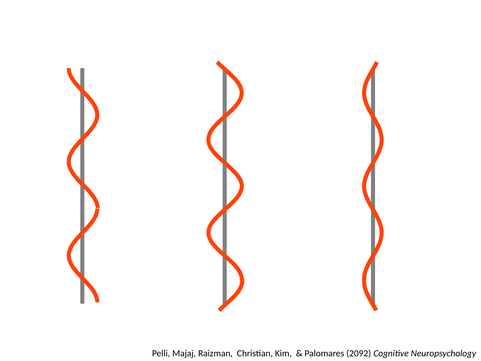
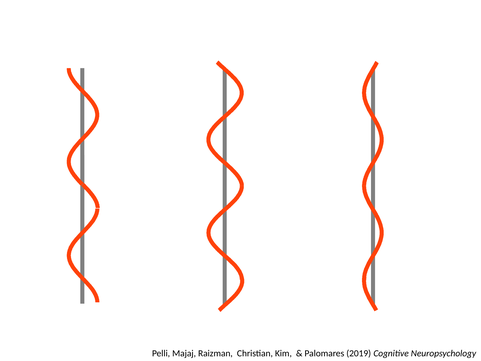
2092: 2092 -> 2019
